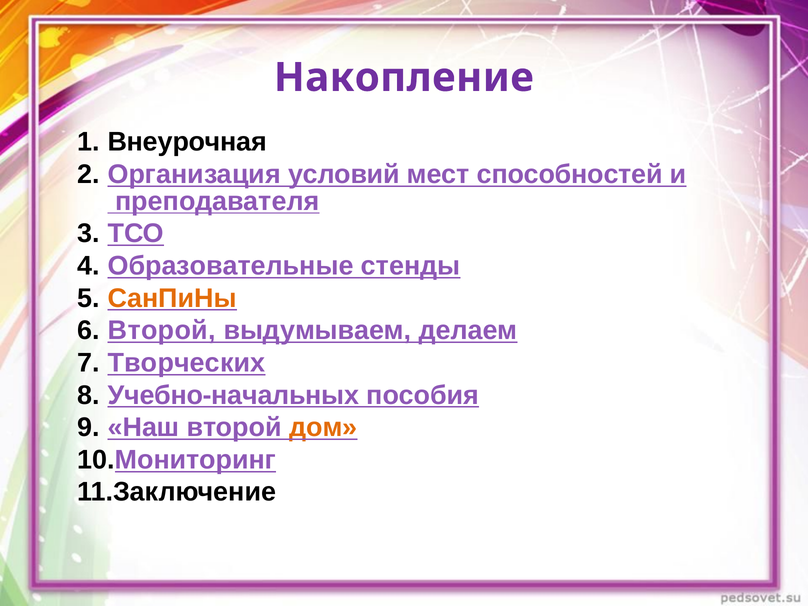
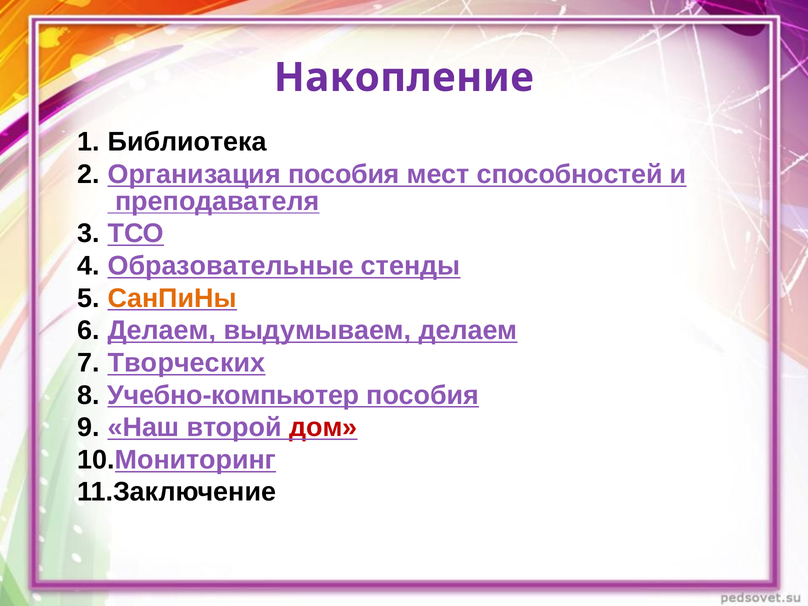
Внеурочная: Внеурочная -> Библиотека
Организация условий: условий -> пособия
Второй at (162, 330): Второй -> Делаем
Учебно-начальных: Учебно-начальных -> Учебно-компьютер
дом colour: orange -> red
